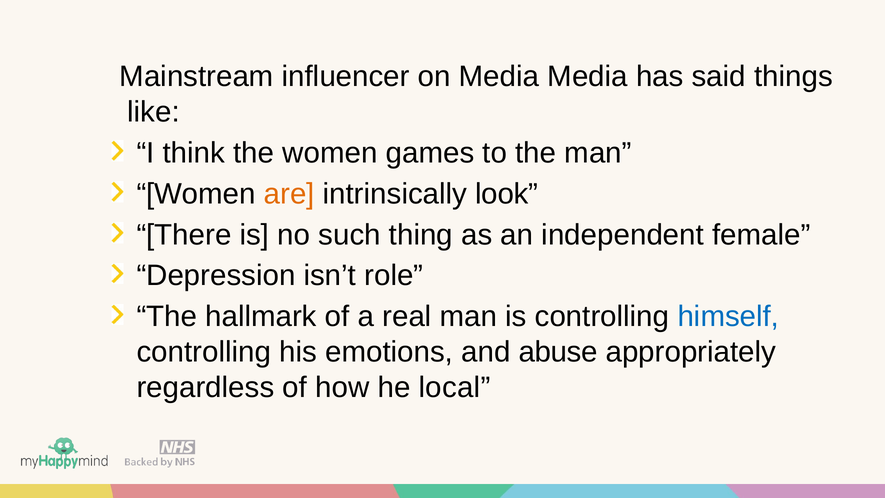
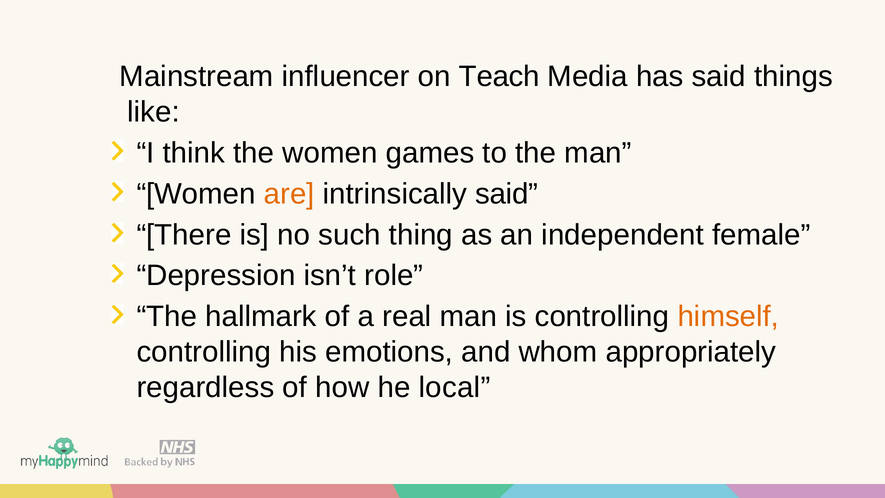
on Media: Media -> Teach
intrinsically look: look -> said
himself colour: blue -> orange
abuse: abuse -> whom
